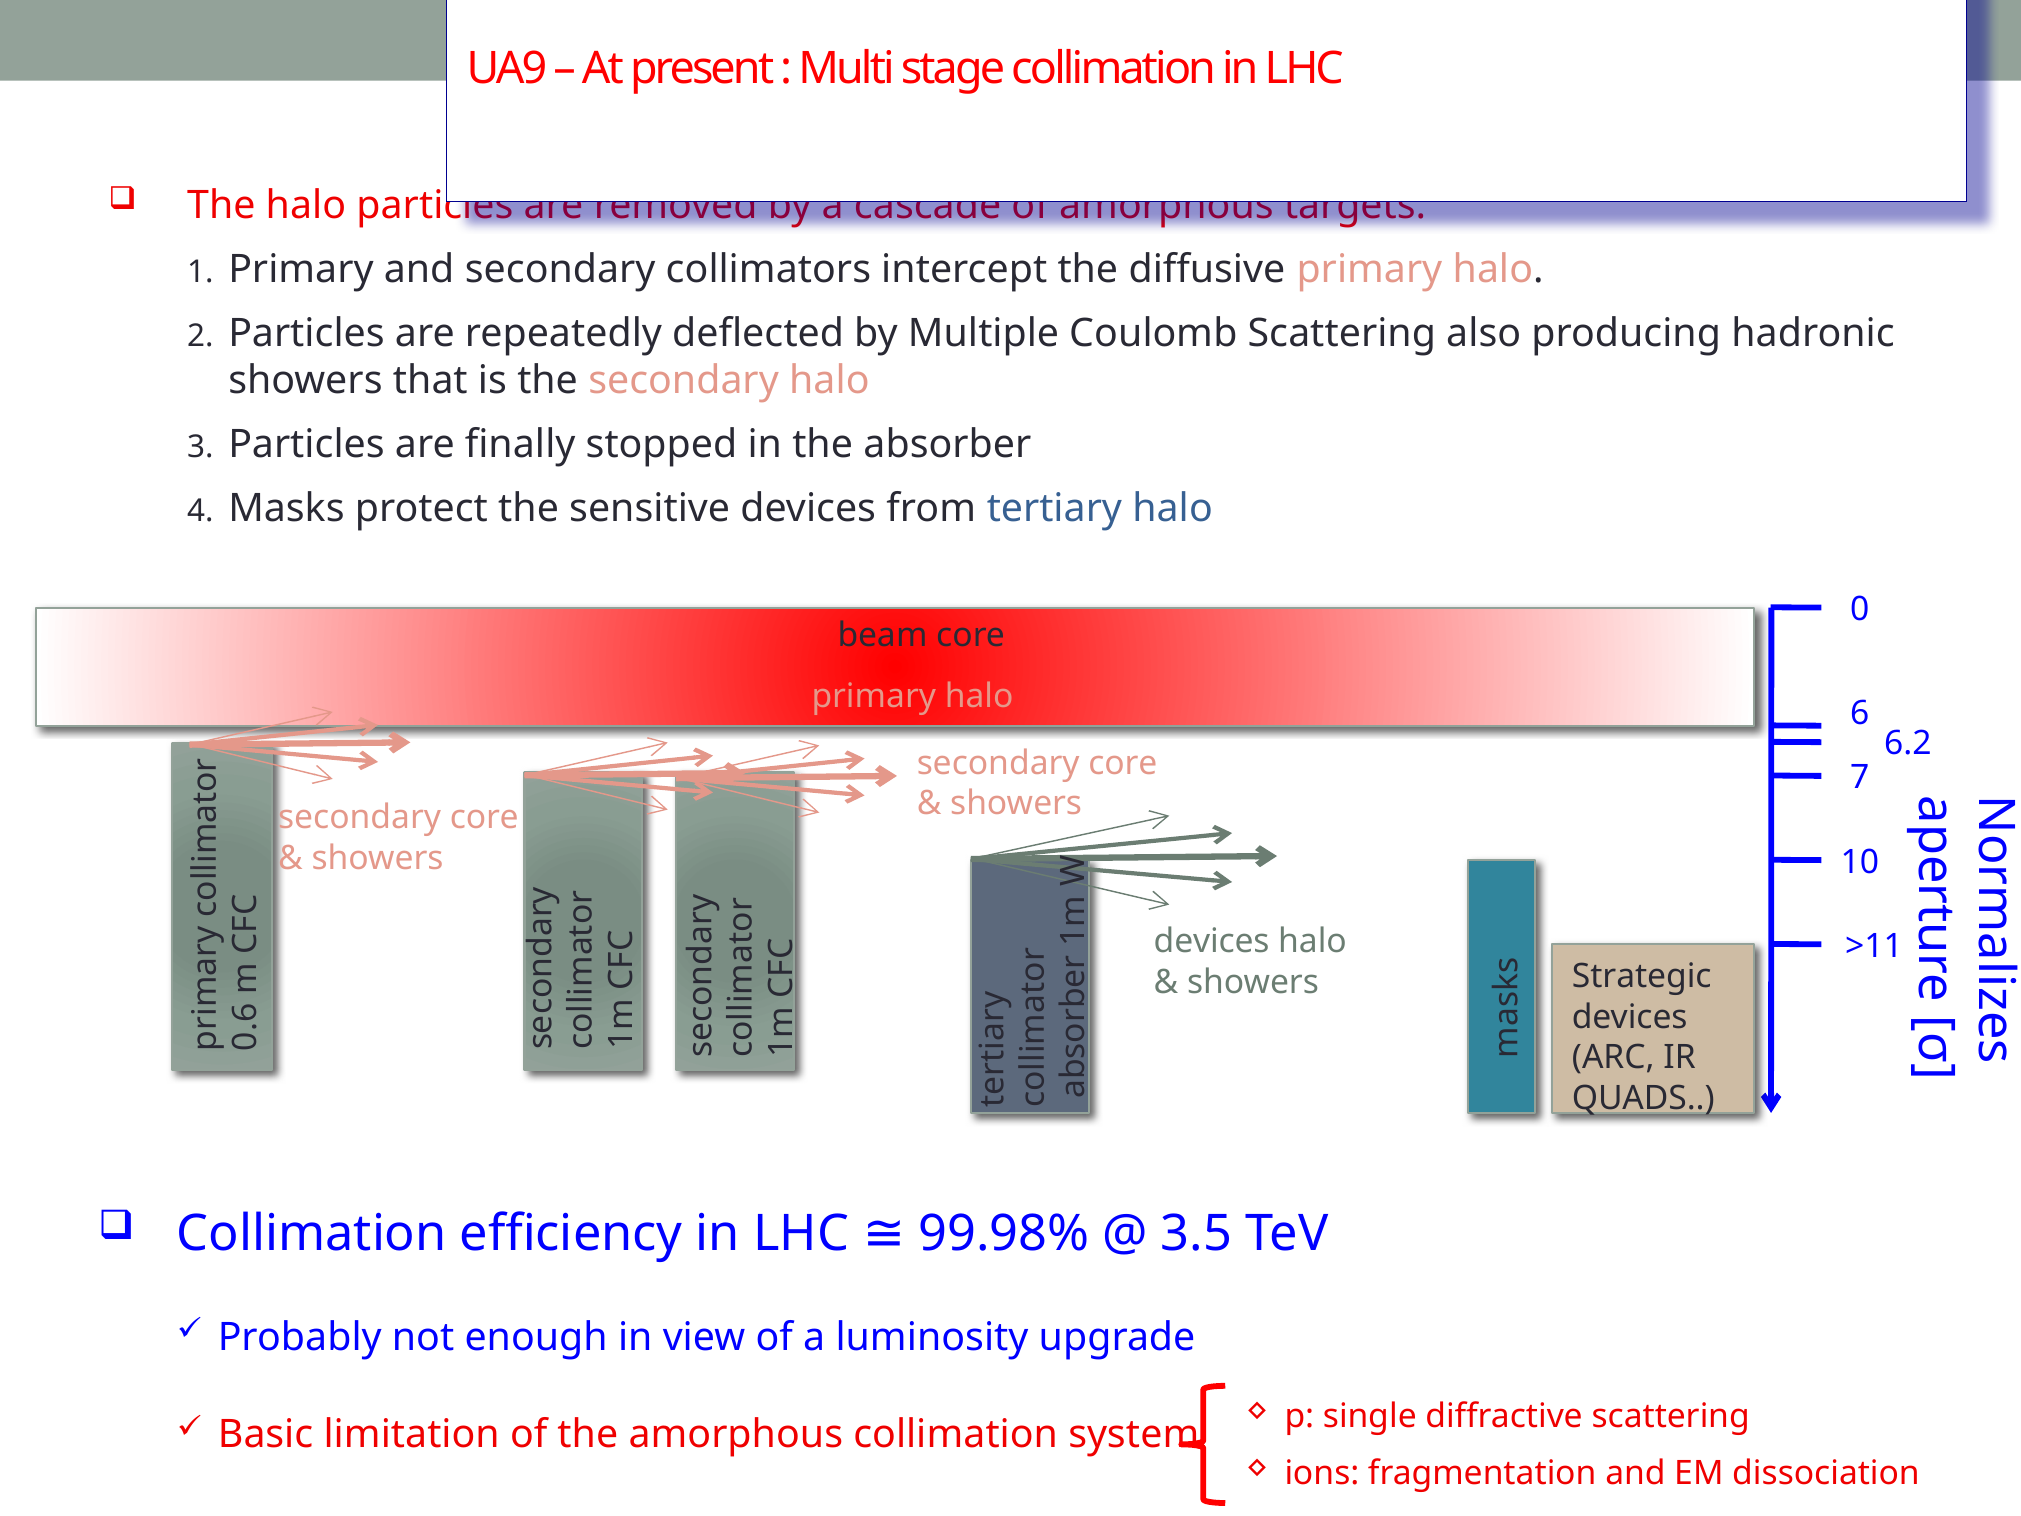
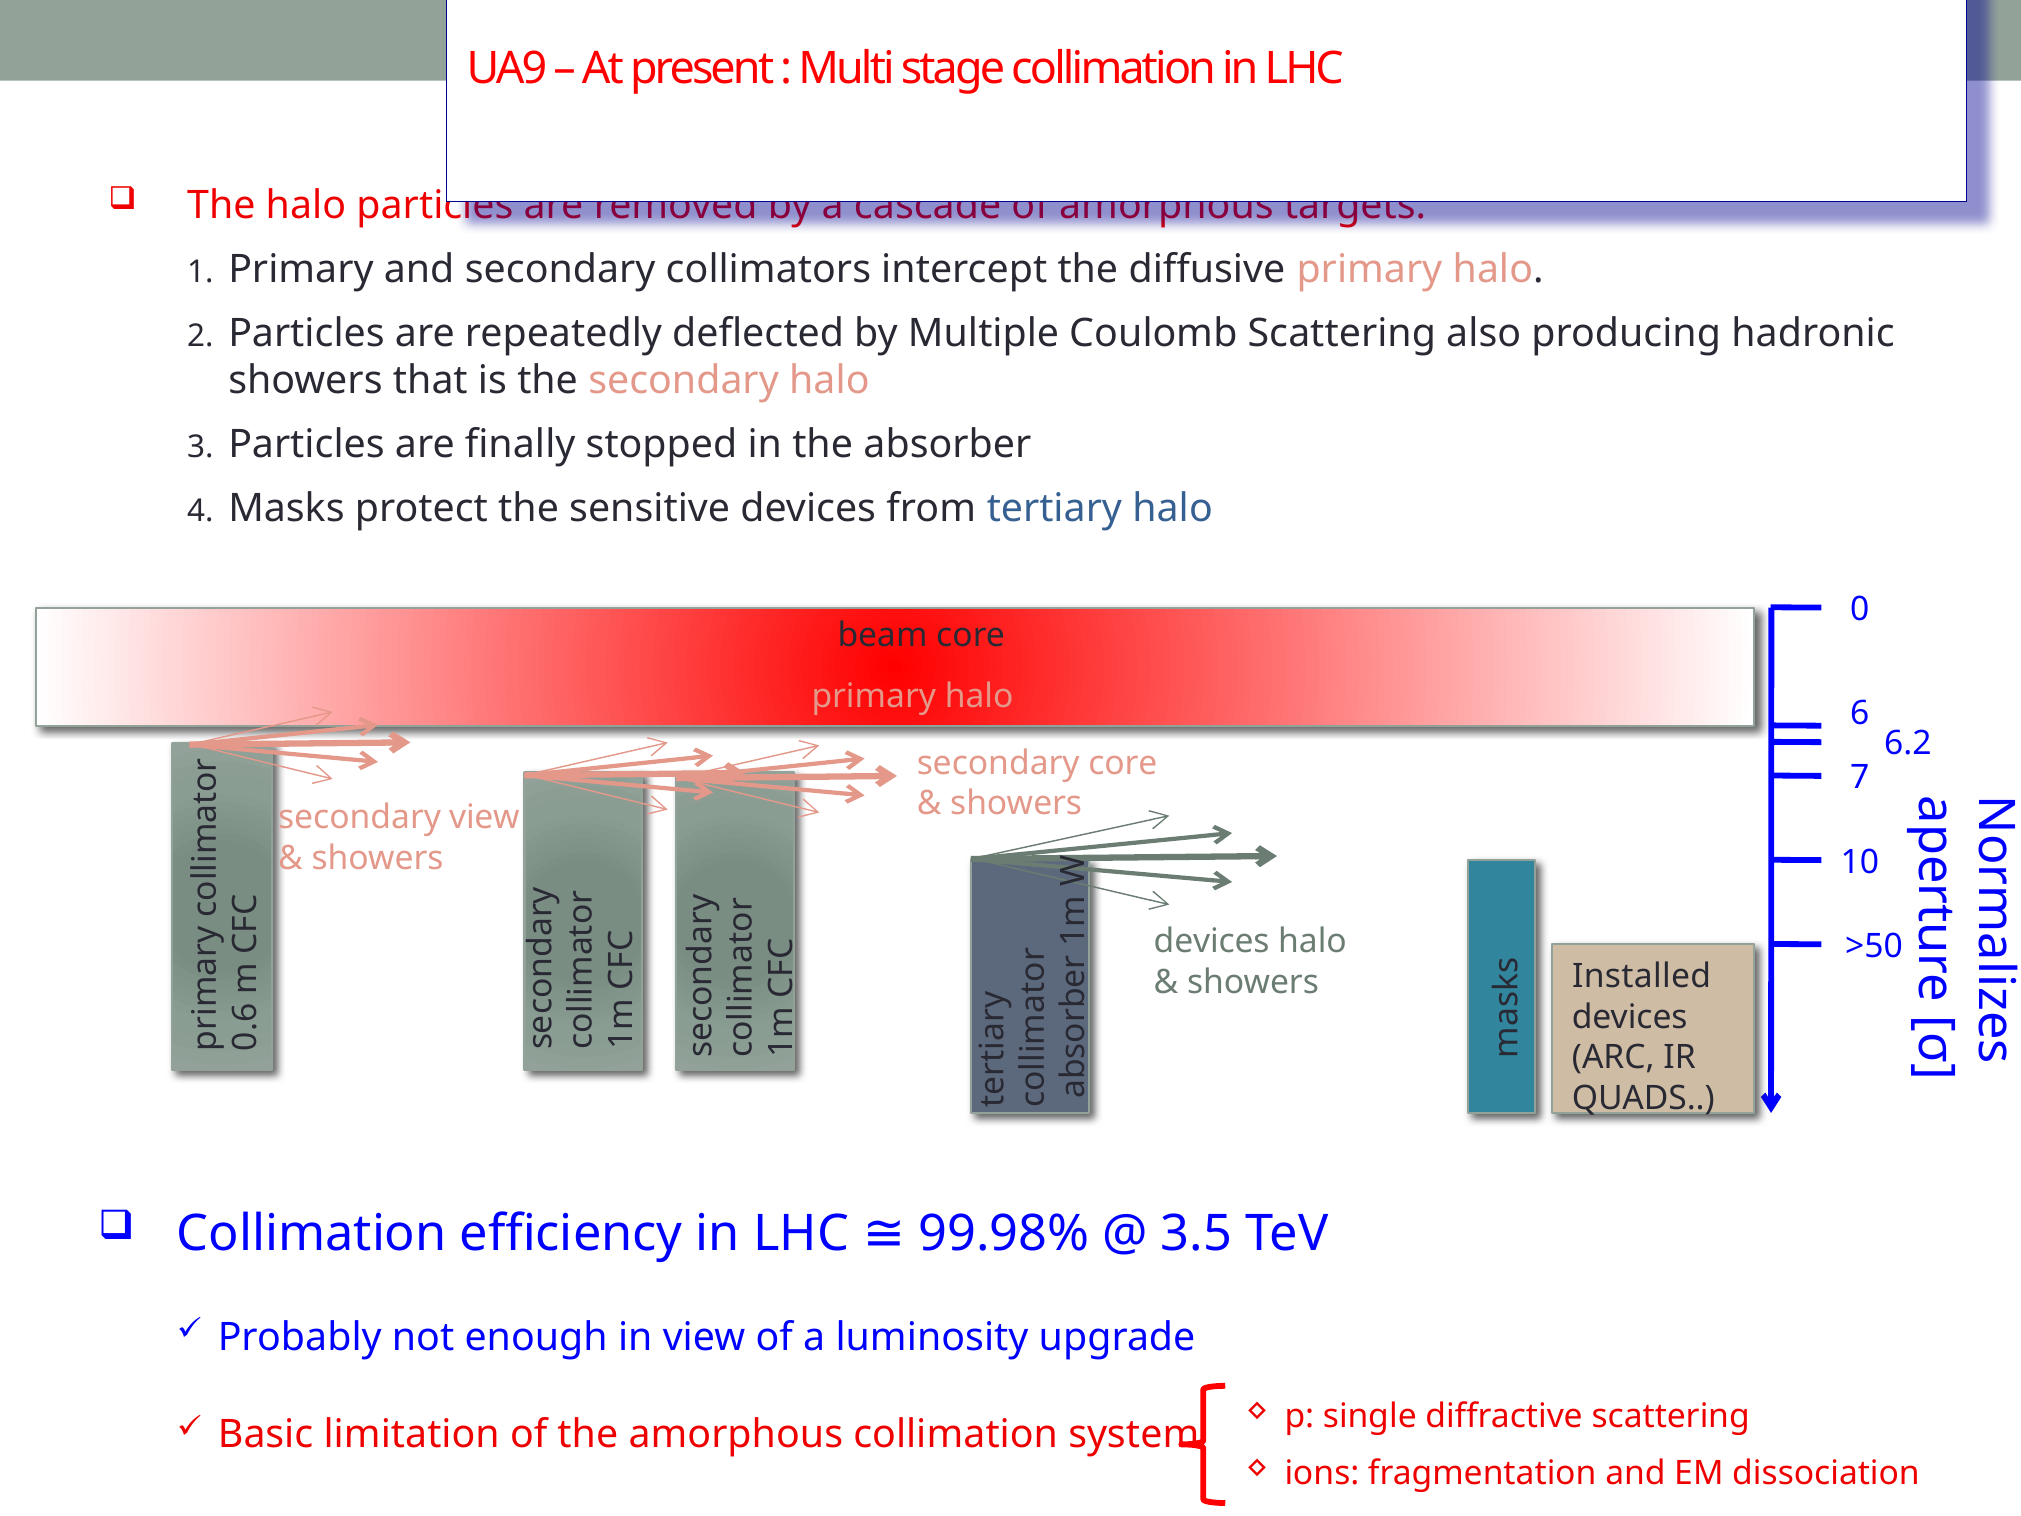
core at (484, 818): core -> view
>11: >11 -> >50
Strategic: Strategic -> Installed
